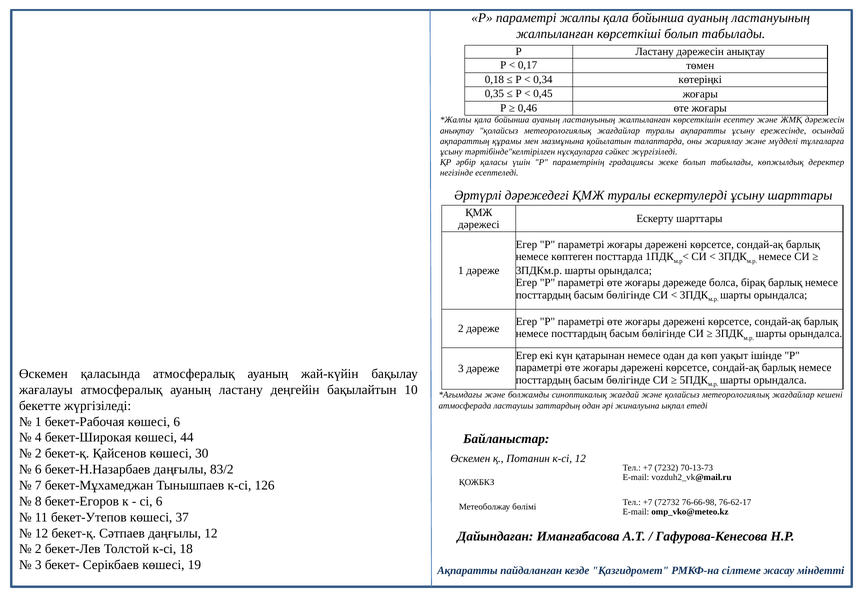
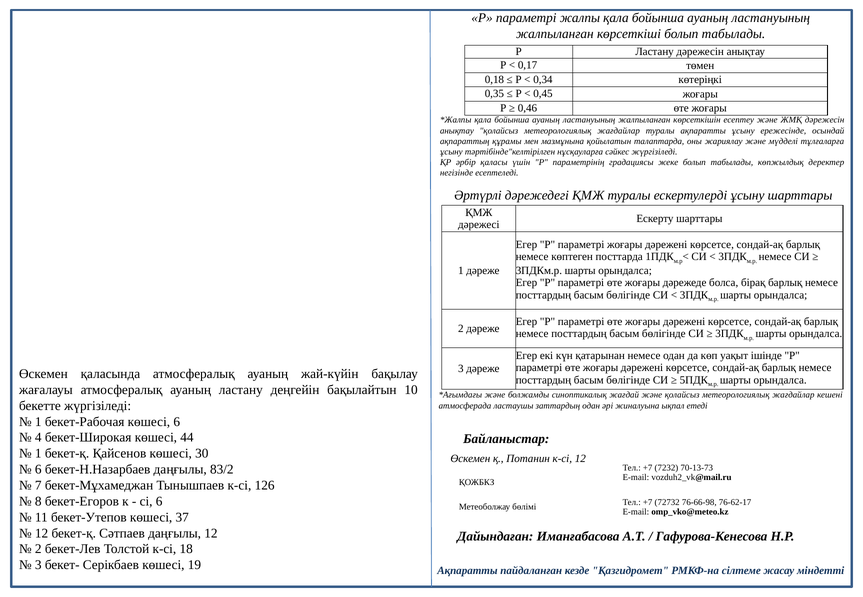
2 at (38, 454): 2 -> 1
